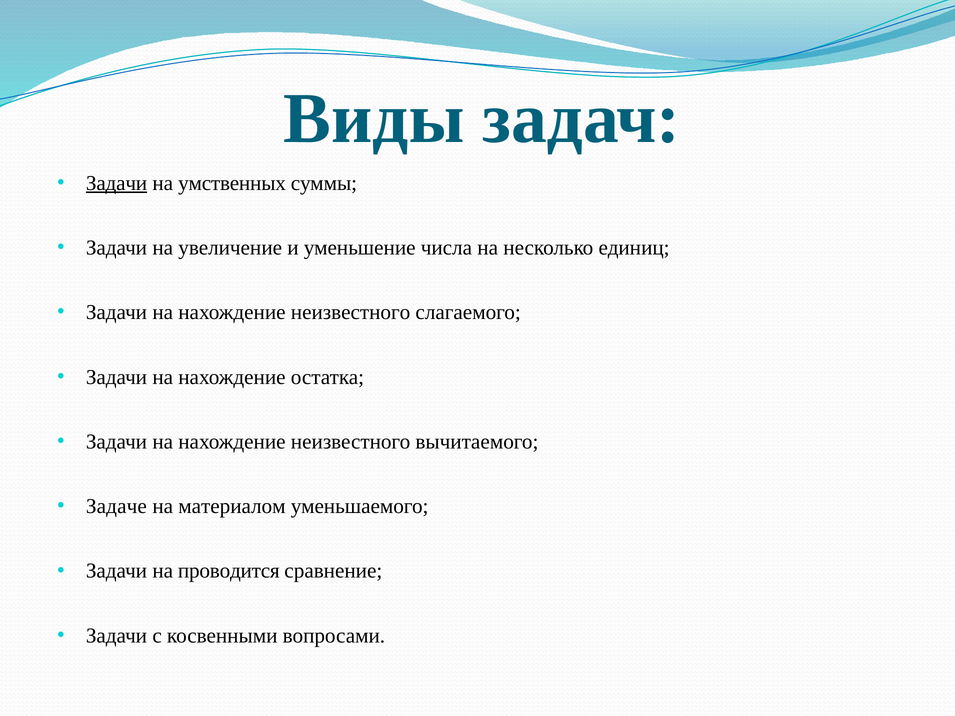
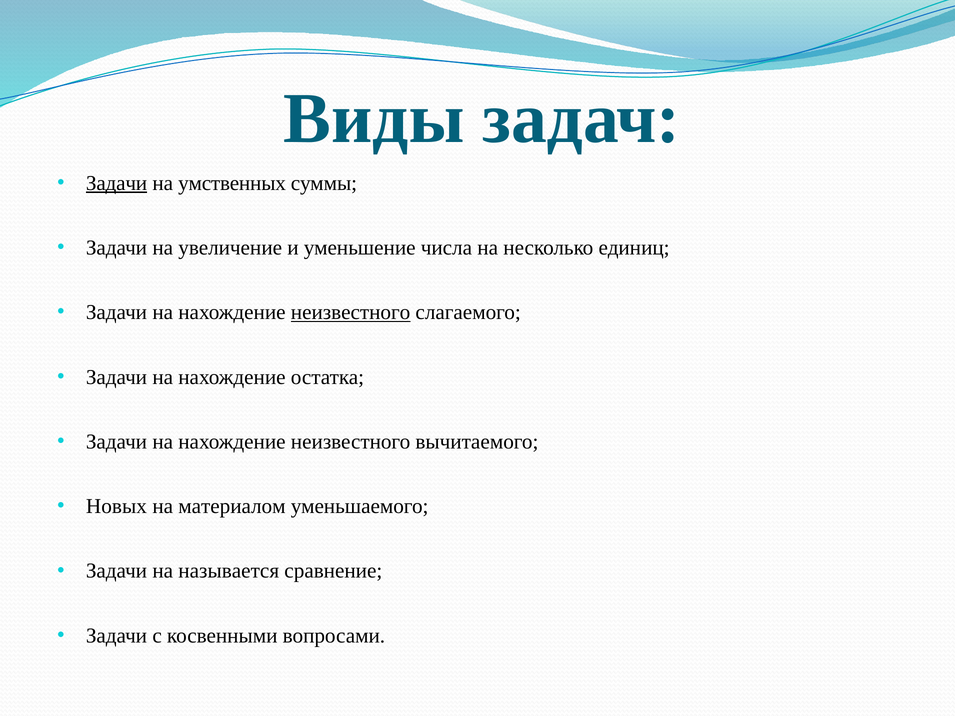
неизвестного at (351, 312) underline: none -> present
Задаче: Задаче -> Новых
проводится: проводится -> называется
